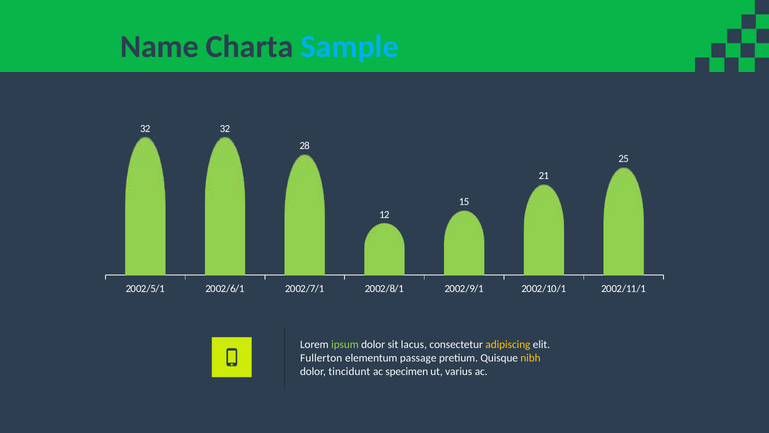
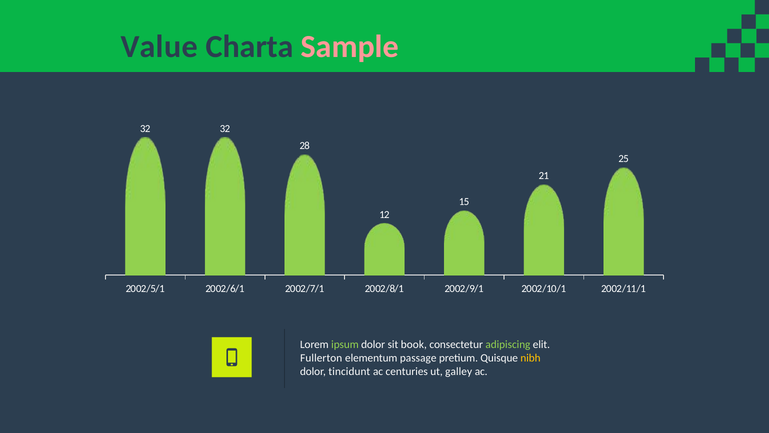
Name: Name -> Value
Sample colour: light blue -> pink
lacus: lacus -> book
adipiscing colour: yellow -> light green
specimen: specimen -> centuries
varius: varius -> galley
